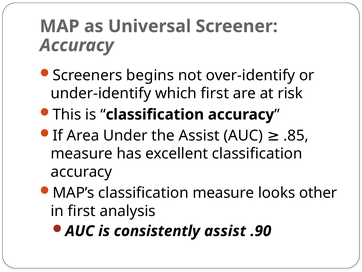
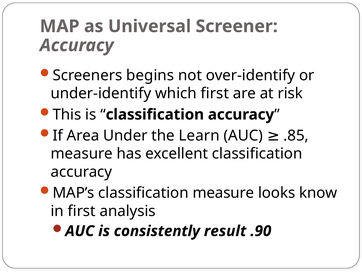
the Assist: Assist -> Learn
other: other -> know
consistently assist: assist -> result
